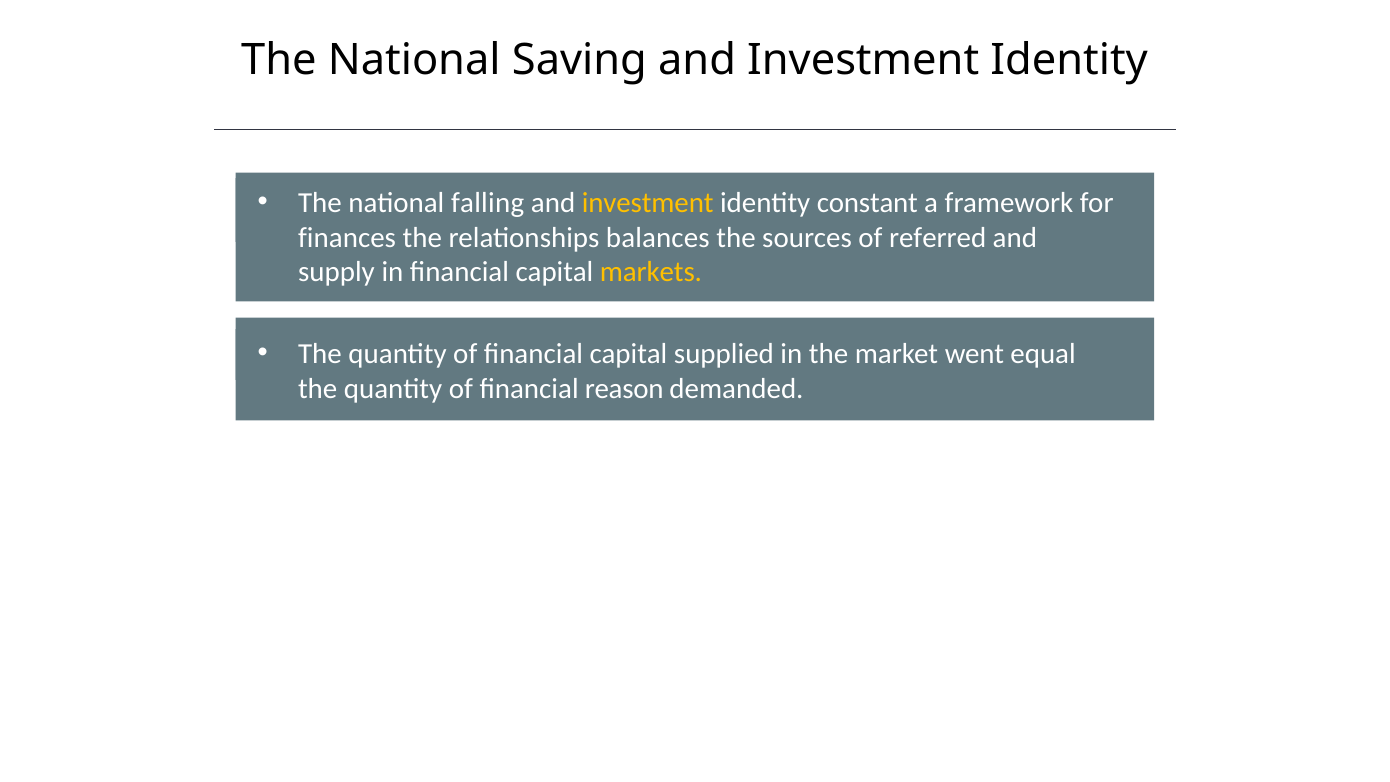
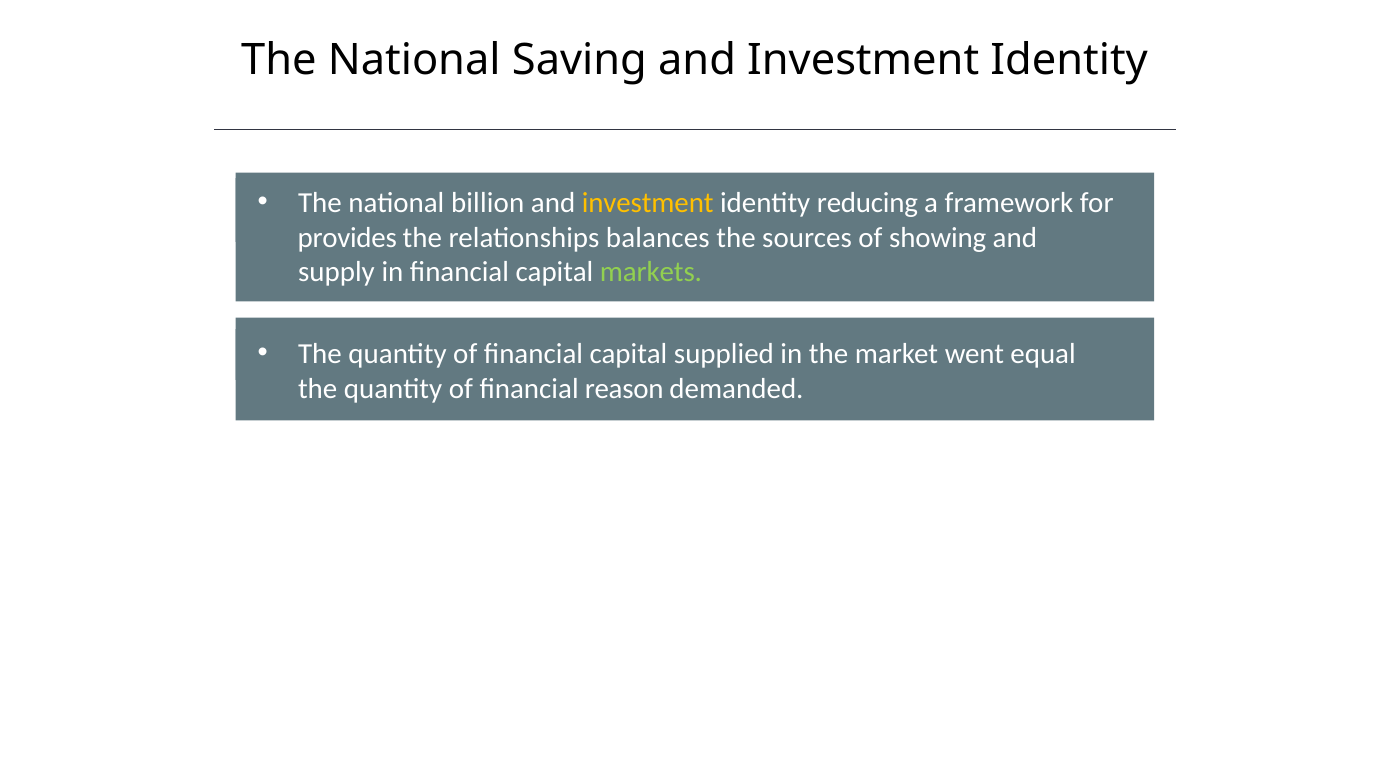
falling: falling -> billion
constant: constant -> reducing
finances: finances -> provides
referred: referred -> showing
markets colour: yellow -> light green
